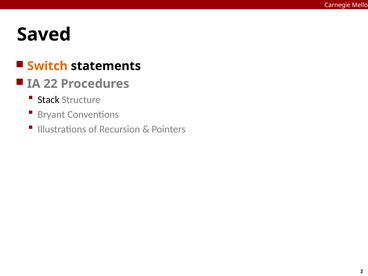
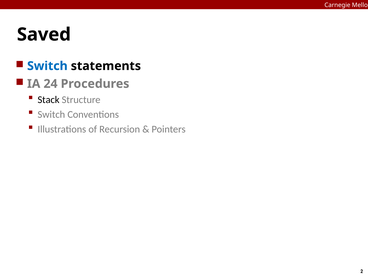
Switch at (47, 66) colour: orange -> blue
22: 22 -> 24
Bryant at (51, 115): Bryant -> Switch
